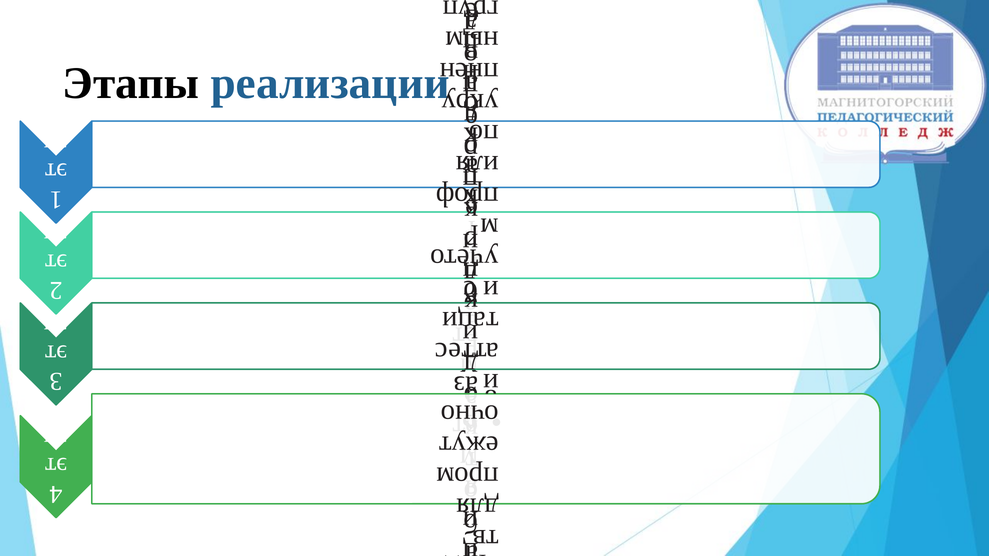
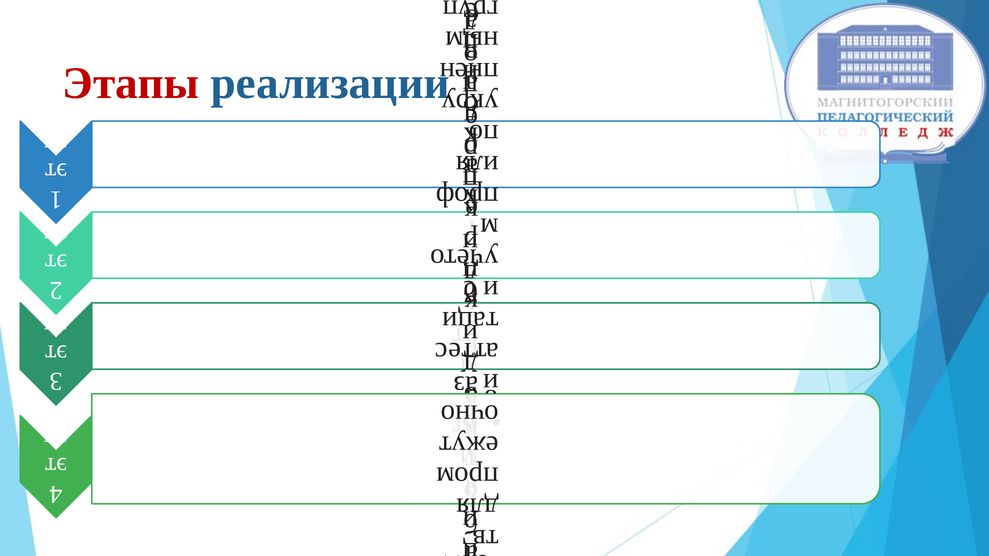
Этапы colour: black -> red
